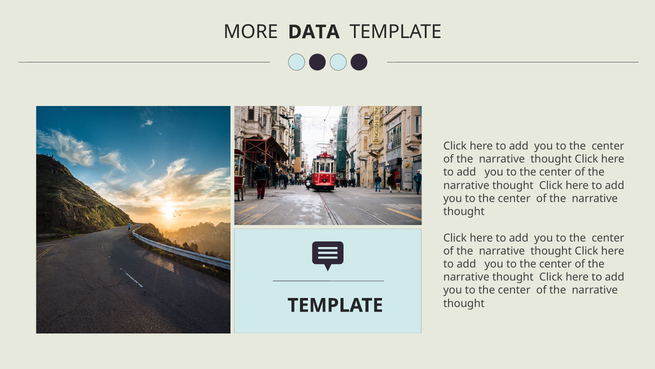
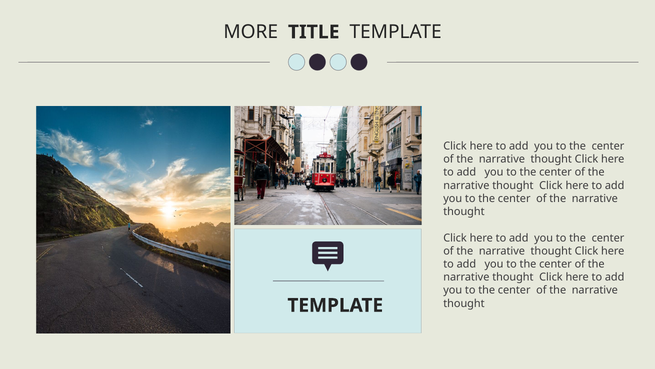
DATA: DATA -> TITLE
